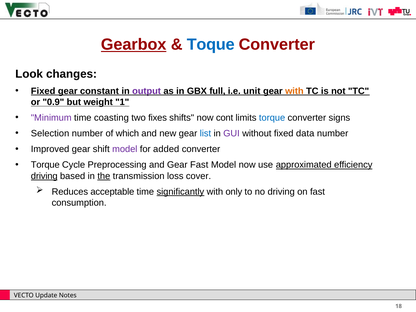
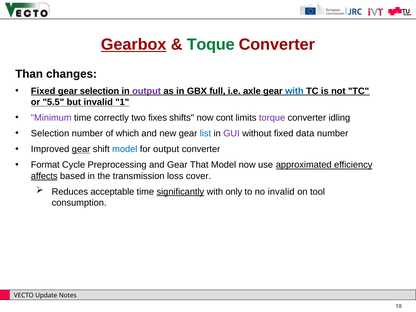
Toque colour: blue -> green
Look: Look -> Than
gear constant: constant -> selection
unit: unit -> axle
with at (294, 91) colour: orange -> blue
0.9: 0.9 -> 5.5
but weight: weight -> invalid
coasting: coasting -> correctly
torque at (272, 118) colour: blue -> purple
signs: signs -> idling
gear at (81, 149) underline: none -> present
model at (125, 149) colour: purple -> blue
for added: added -> output
Torque at (45, 165): Torque -> Format
Gear Fast: Fast -> That
driving at (44, 176): driving -> affects
the underline: present -> none
no driving: driving -> invalid
on fast: fast -> tool
